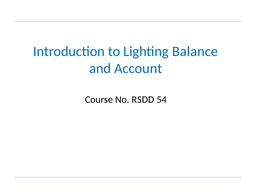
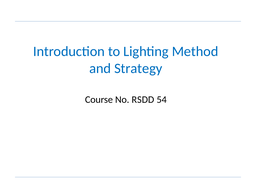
Balance: Balance -> Method
Account: Account -> Strategy
